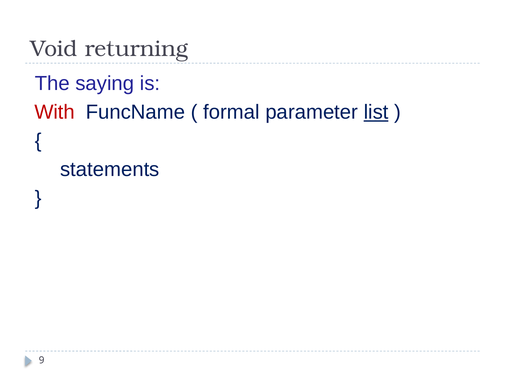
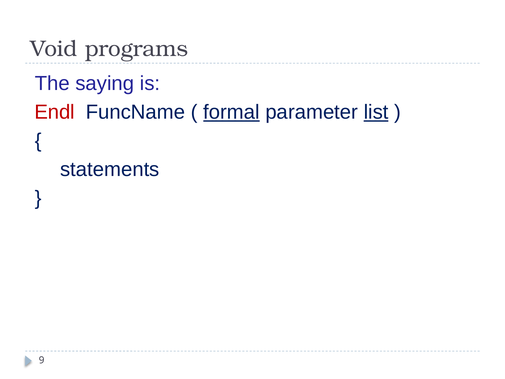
returning: returning -> programs
With: With -> Endl
formal underline: none -> present
